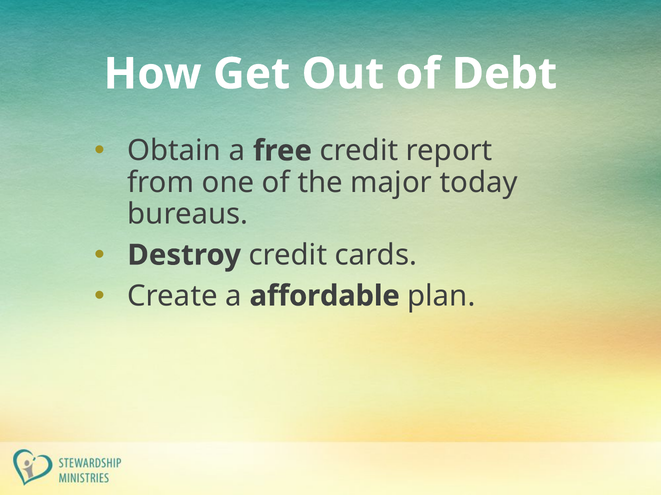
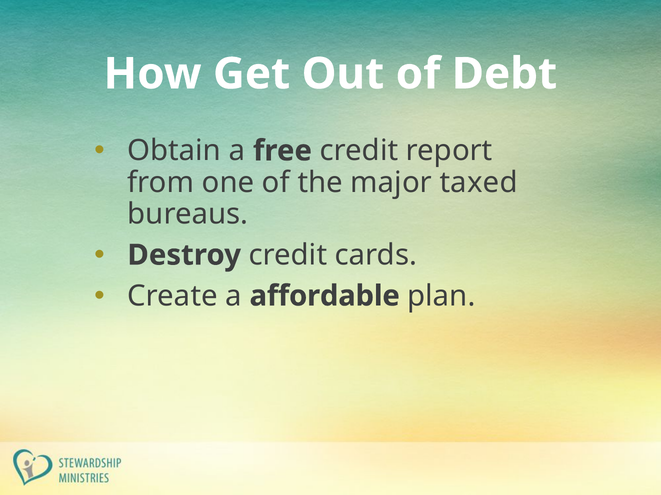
today: today -> taxed
